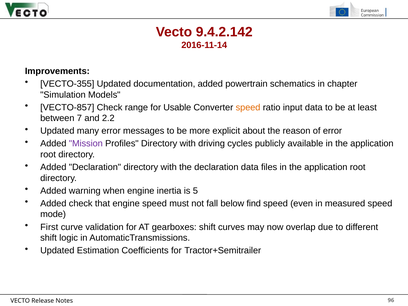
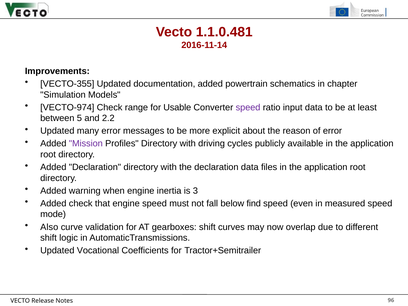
9.4.2.142: 9.4.2.142 -> 1.1.0.481
VECTO-857: VECTO-857 -> VECTO-974
speed at (248, 107) colour: orange -> purple
7: 7 -> 5
5: 5 -> 3
First: First -> Also
Estimation: Estimation -> Vocational
